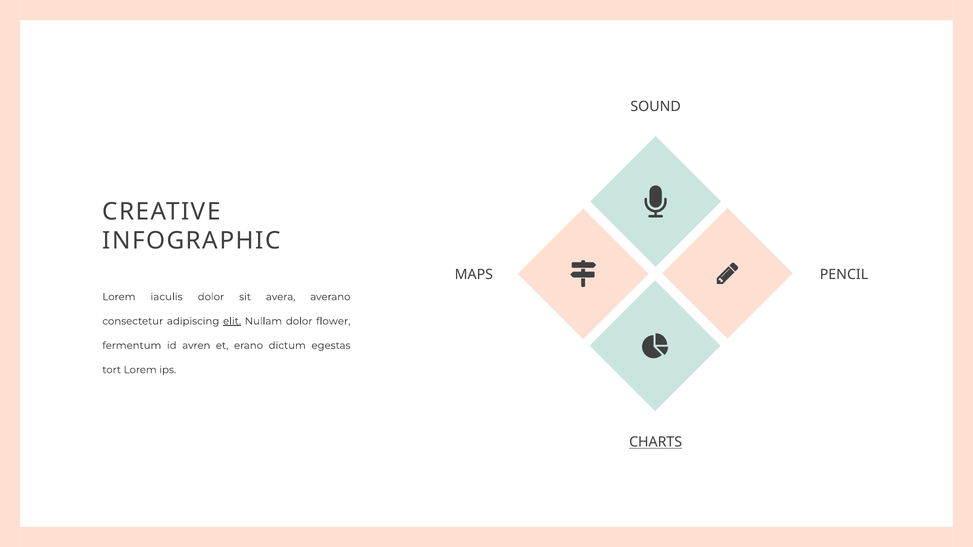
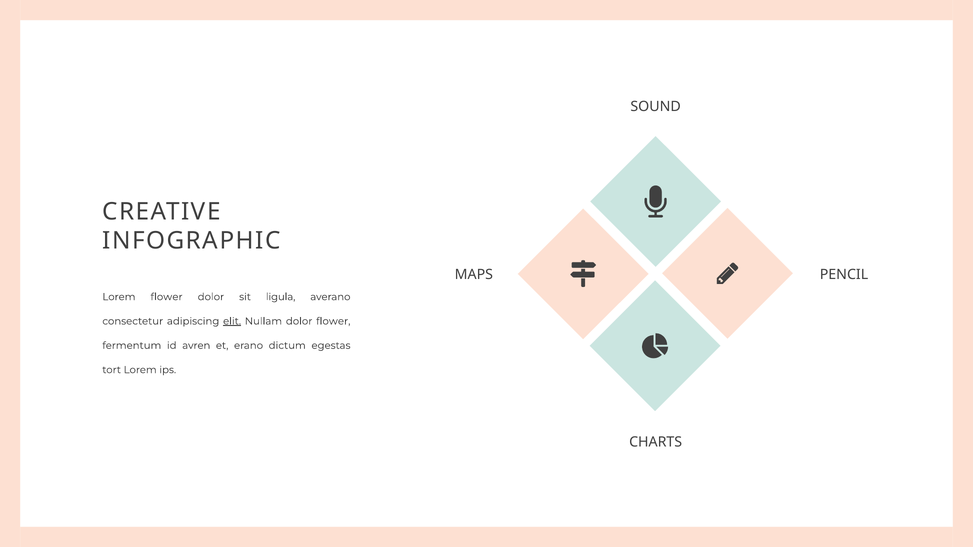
Lorem iaculis: iaculis -> flower
avera: avera -> ligula
CHARTS underline: present -> none
